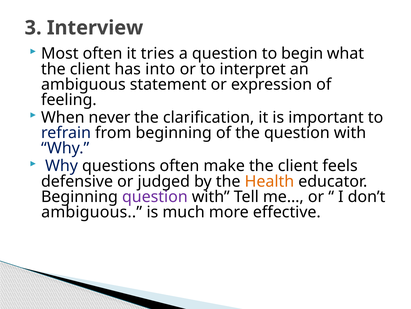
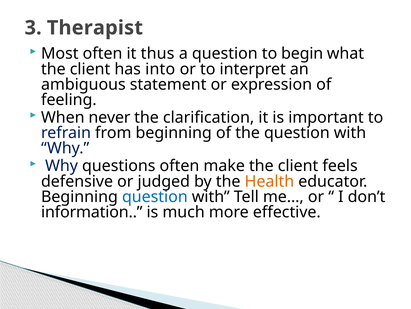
Interview: Interview -> Therapist
tries: tries -> thus
question at (155, 196) colour: purple -> blue
ambiguous at (92, 212): ambiguous -> information
